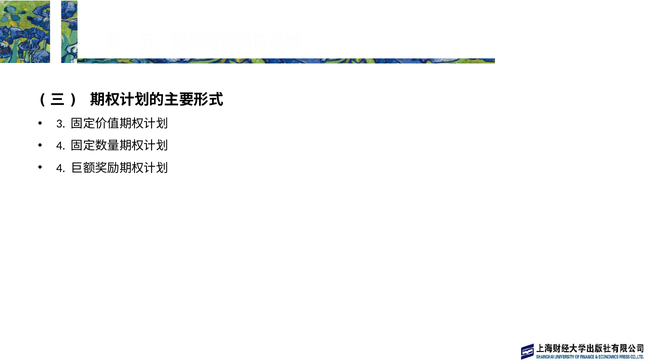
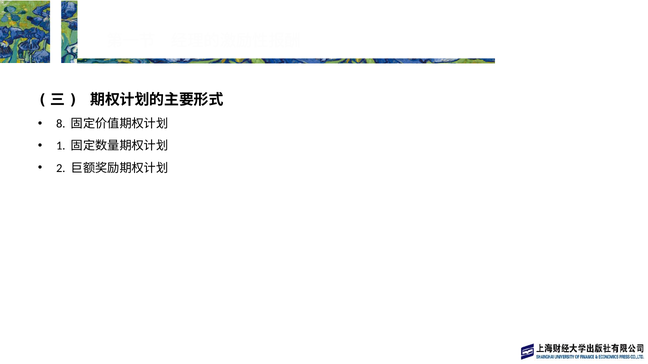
3: 3 -> 8
4 at (61, 146): 4 -> 1
4 at (61, 168): 4 -> 2
